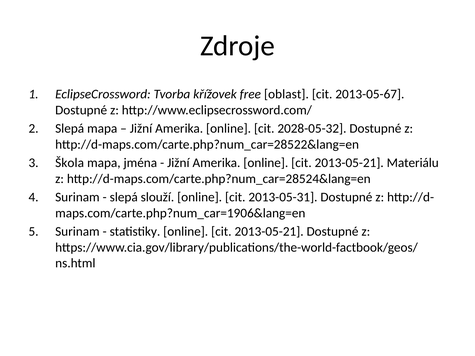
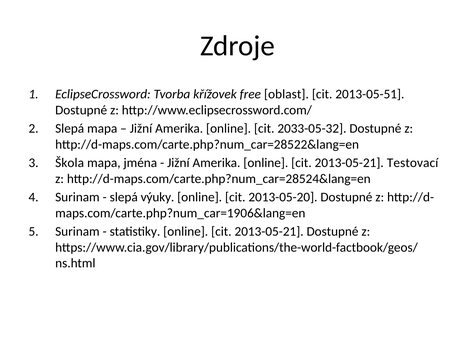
2013-05-67: 2013-05-67 -> 2013-05-51
2028-05-32: 2028-05-32 -> 2033-05-32
Materiálu: Materiálu -> Testovací
slouží: slouží -> výuky
2013-05-31: 2013-05-31 -> 2013-05-20
